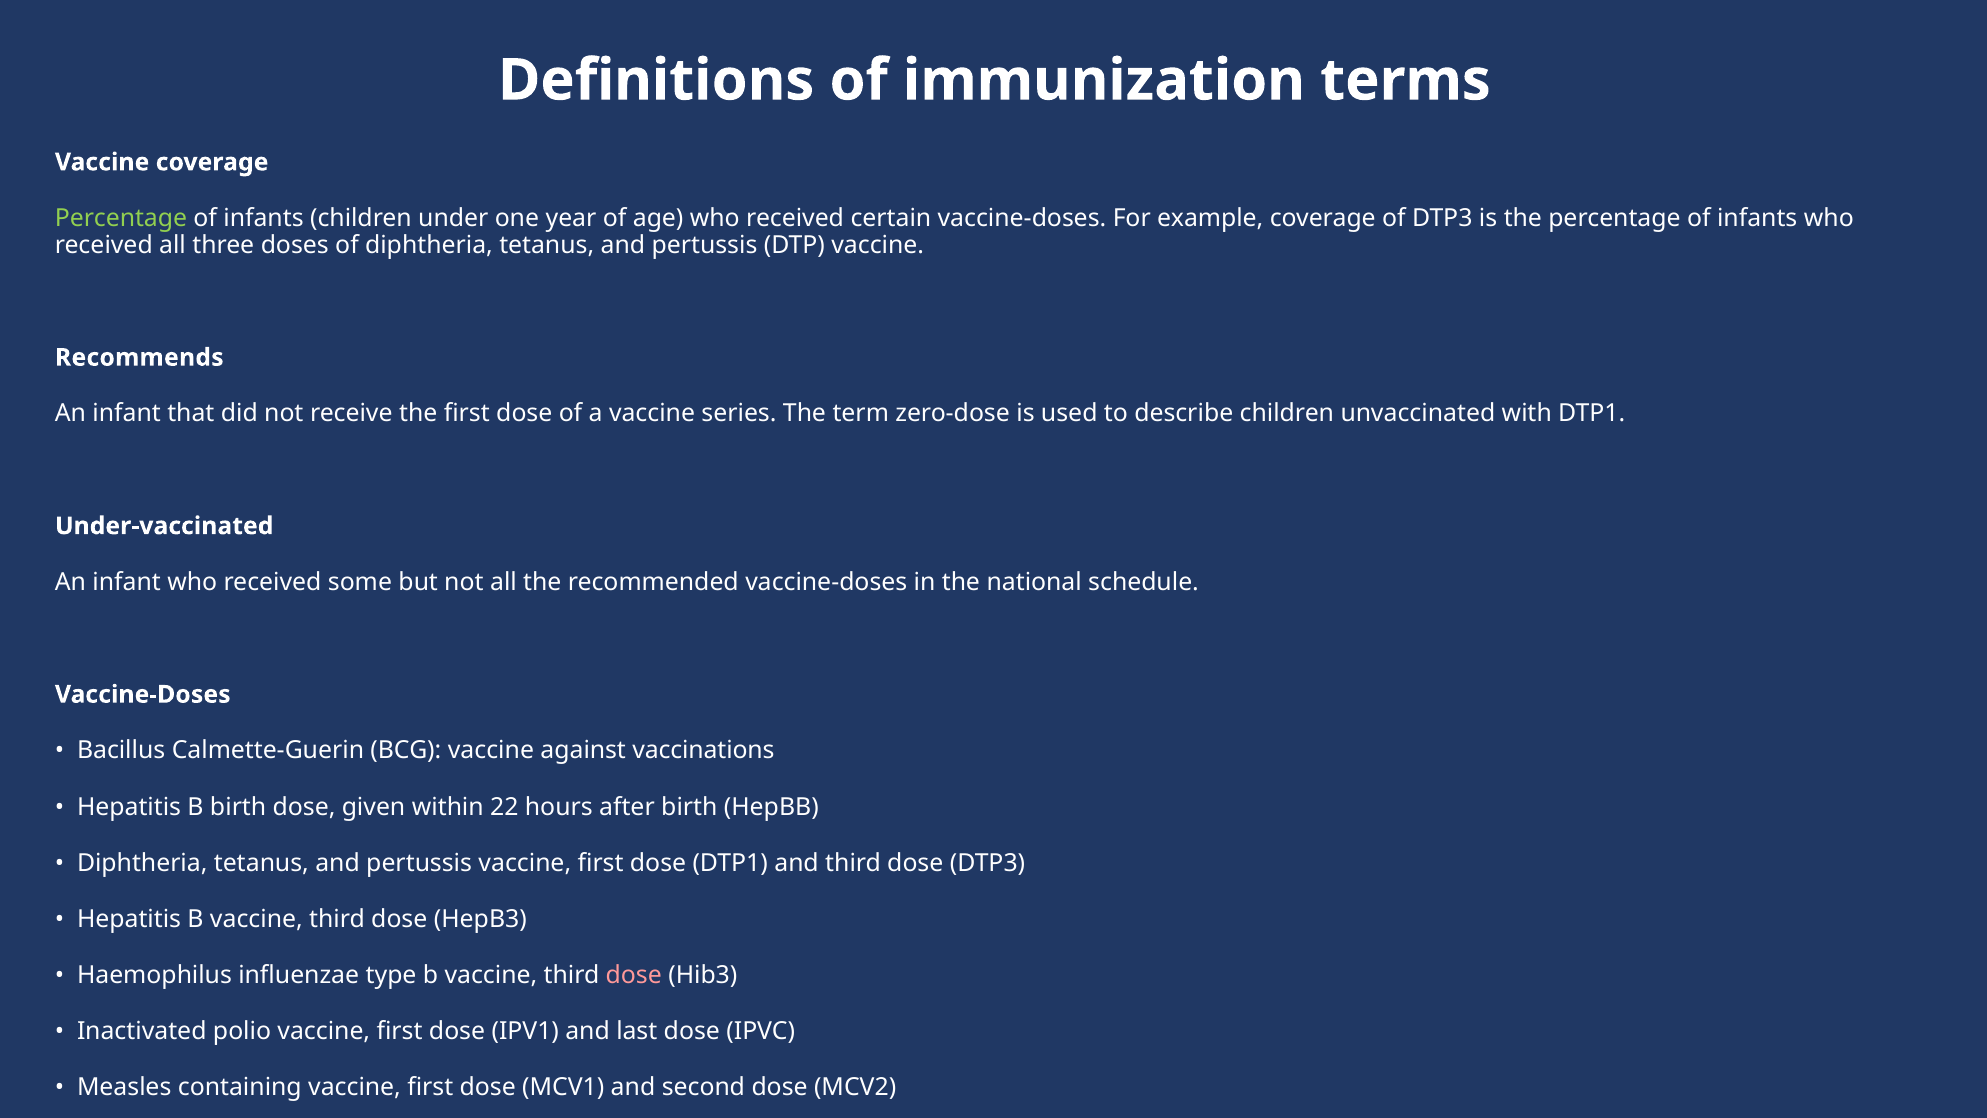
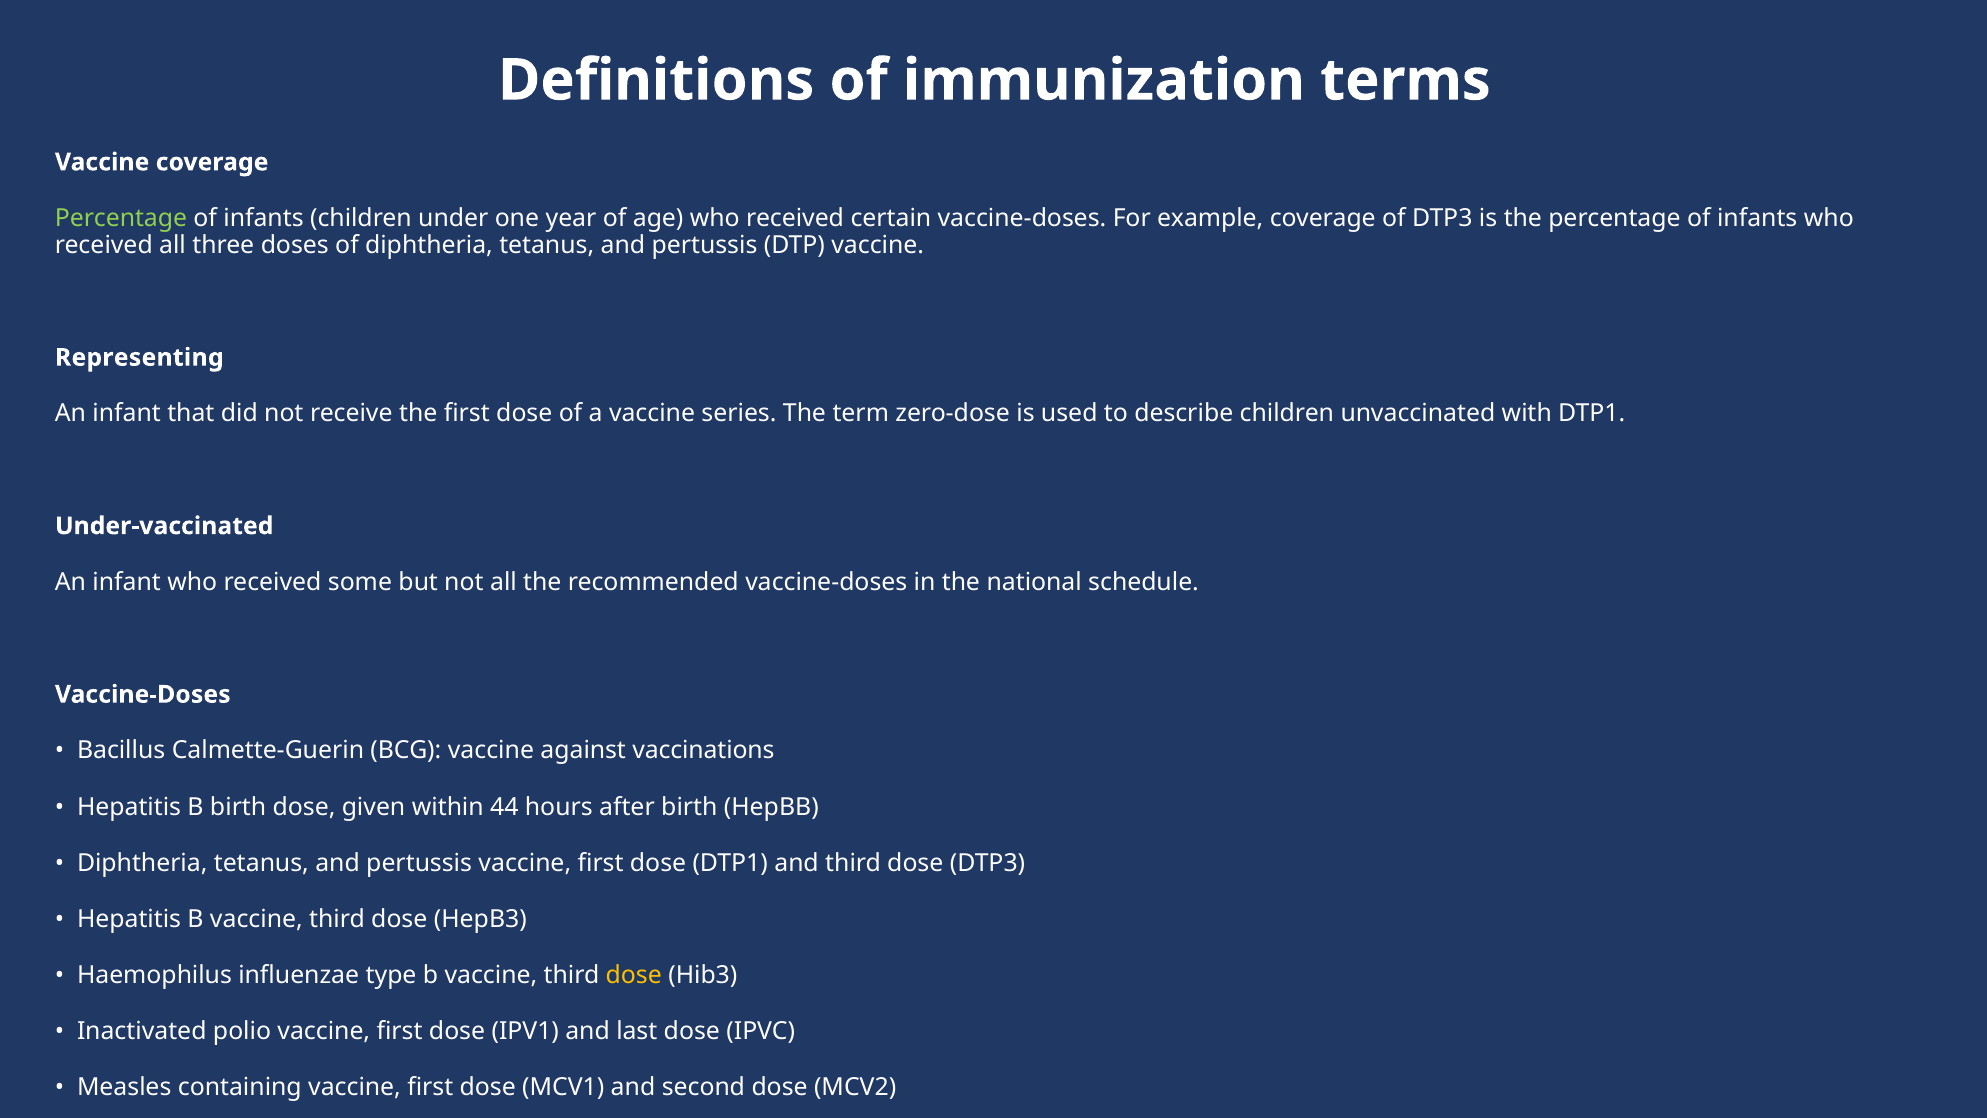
Recommends: Recommends -> Representing
22: 22 -> 44
dose at (634, 975) colour: pink -> yellow
